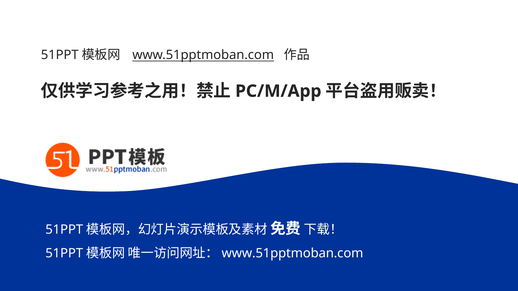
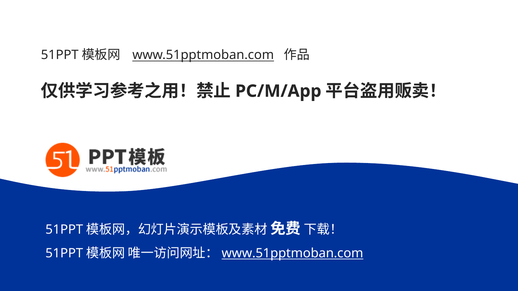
www.51pptmoban.com at (292, 254) underline: none -> present
